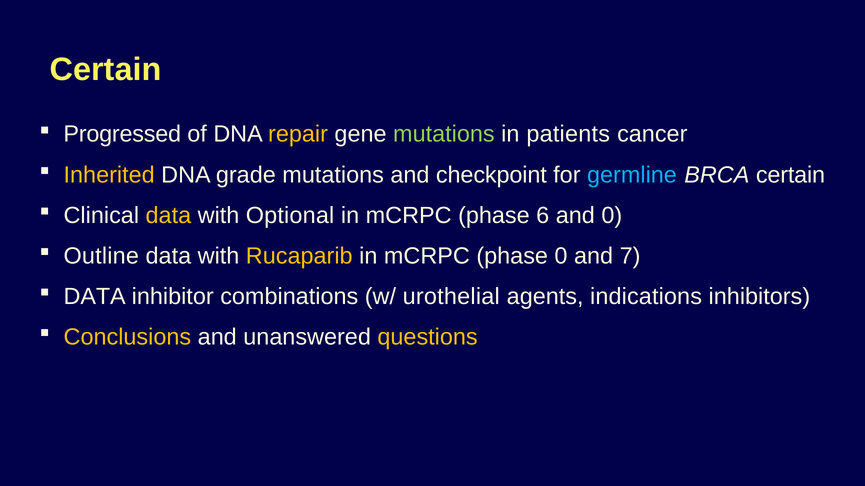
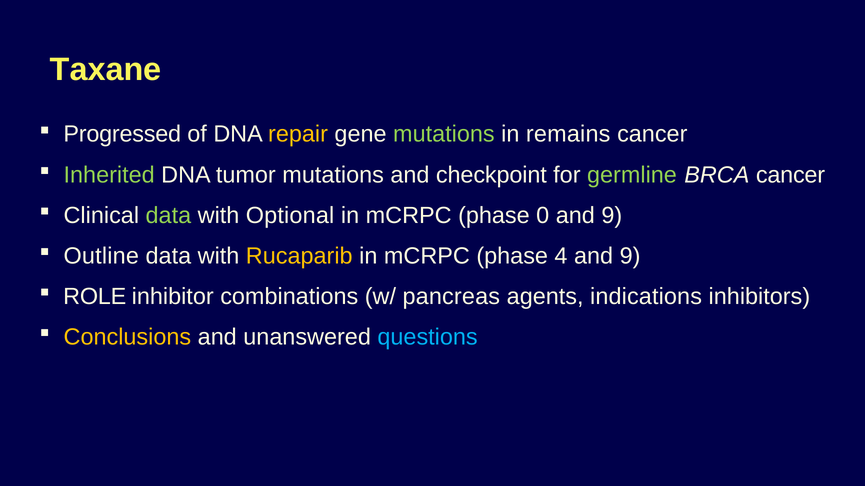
Certain at (106, 70): Certain -> Taxane
patients: patients -> remains
Inherited colour: yellow -> light green
grade: grade -> tumor
germline colour: light blue -> light green
BRCA certain: certain -> cancer
data at (168, 216) colour: yellow -> light green
6: 6 -> 0
0 at (612, 216): 0 -> 9
phase 0: 0 -> 4
7 at (630, 256): 7 -> 9
DATA at (95, 297): DATA -> ROLE
urothelial: urothelial -> pancreas
questions colour: yellow -> light blue
